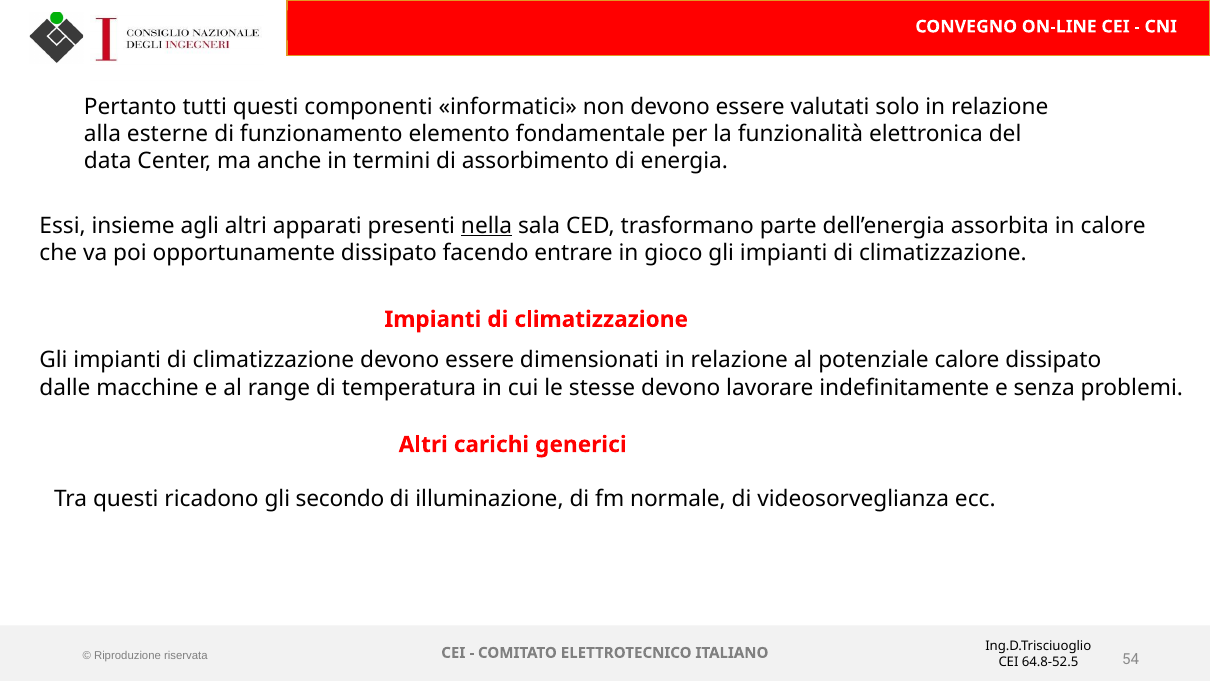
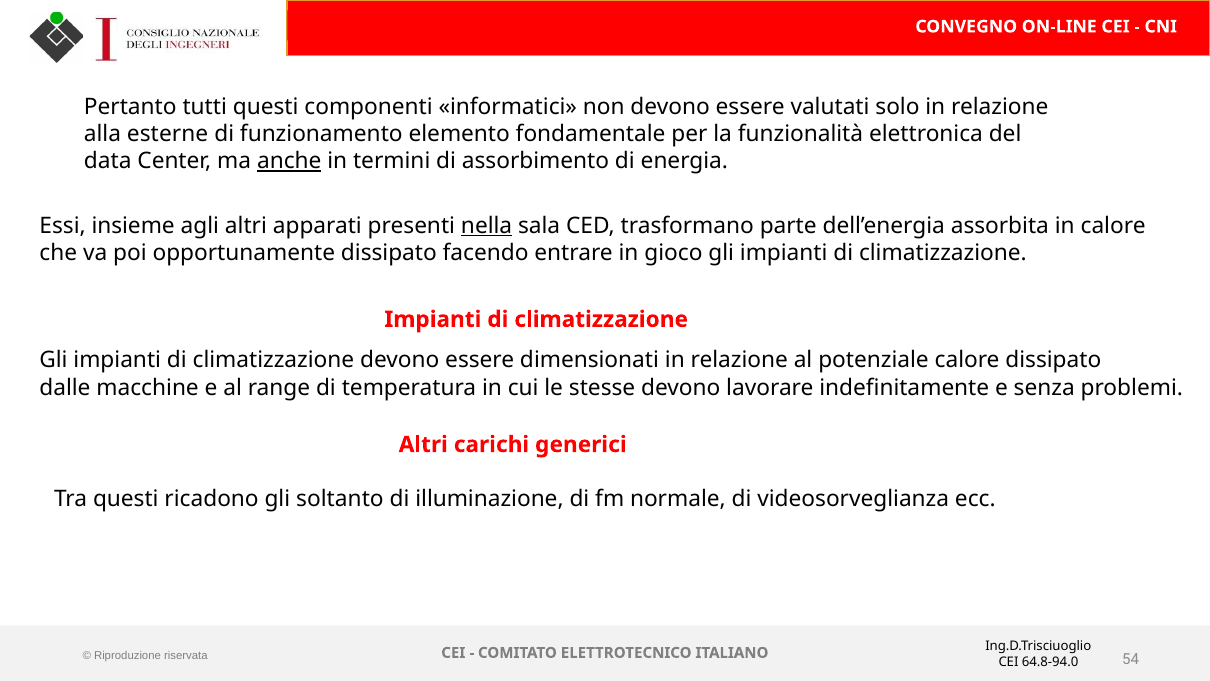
anche underline: none -> present
secondo: secondo -> soltanto
64.8-52.5: 64.8-52.5 -> 64.8-94.0
